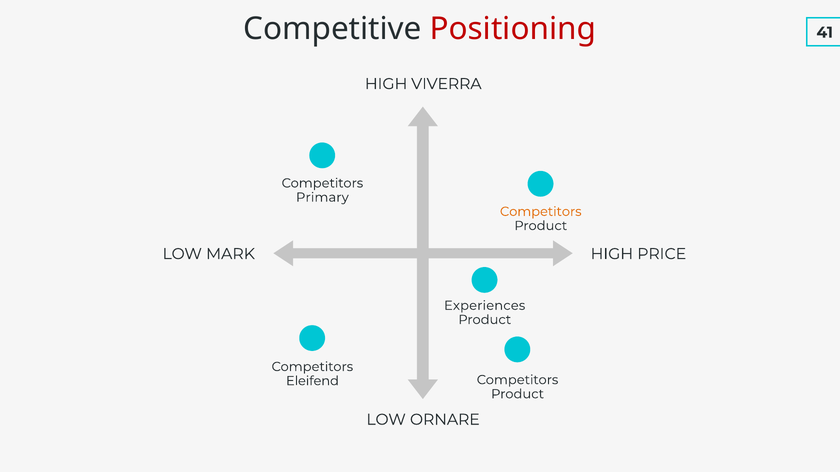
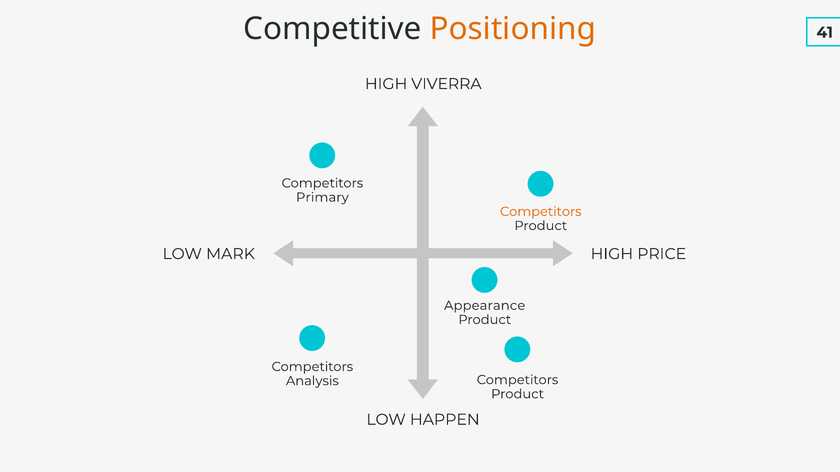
Positioning colour: red -> orange
Experiences: Experiences -> Appearance
Eleifend: Eleifend -> Analysis
ORNARE: ORNARE -> HAPPEN
